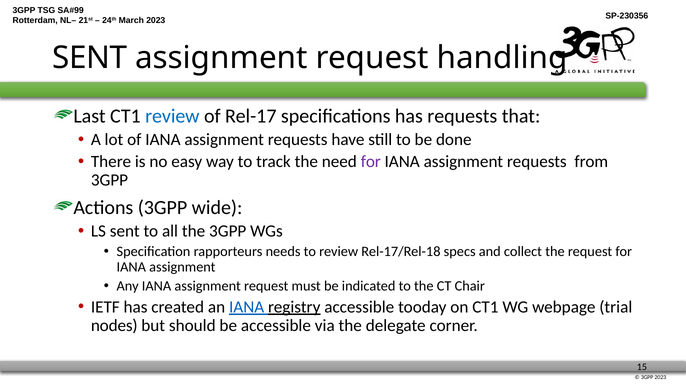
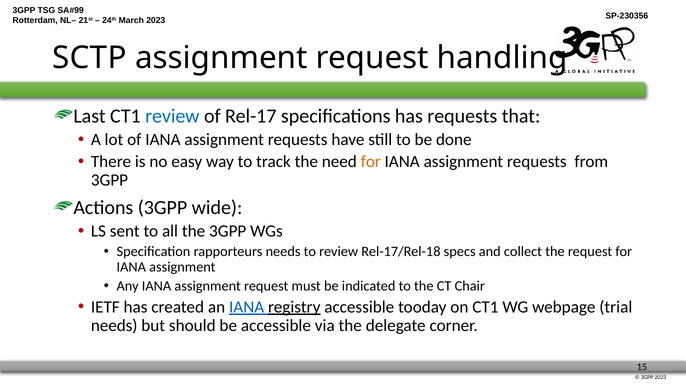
SENT at (90, 58): SENT -> SCTP
for at (371, 162) colour: purple -> orange
nodes at (114, 325): nodes -> needs
